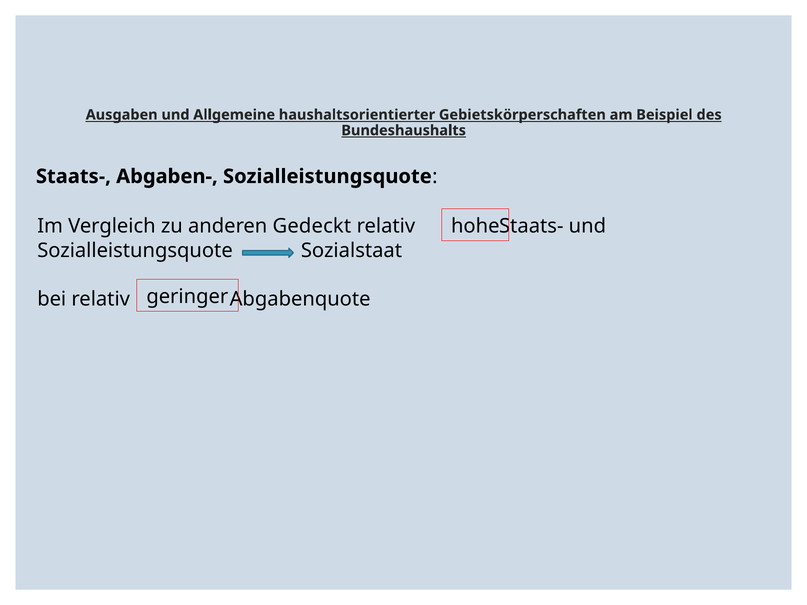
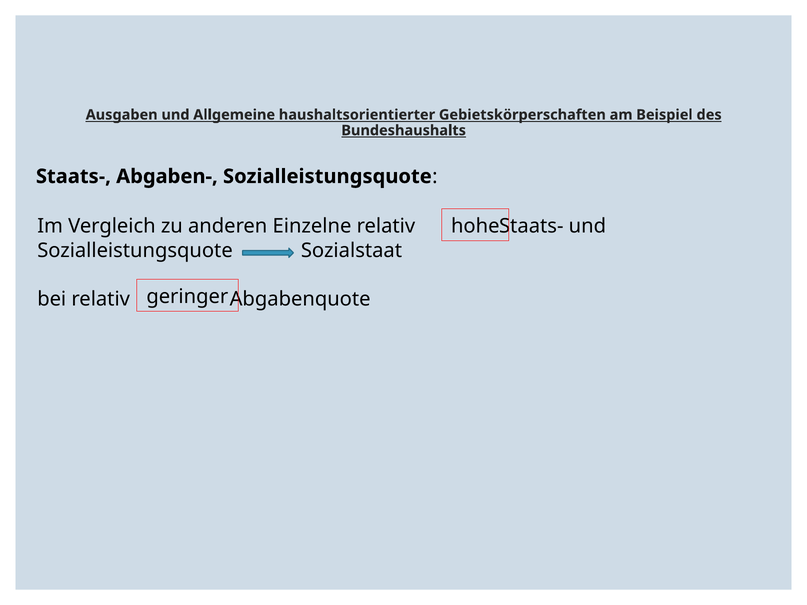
Gedeckt: Gedeckt -> Einzelne
